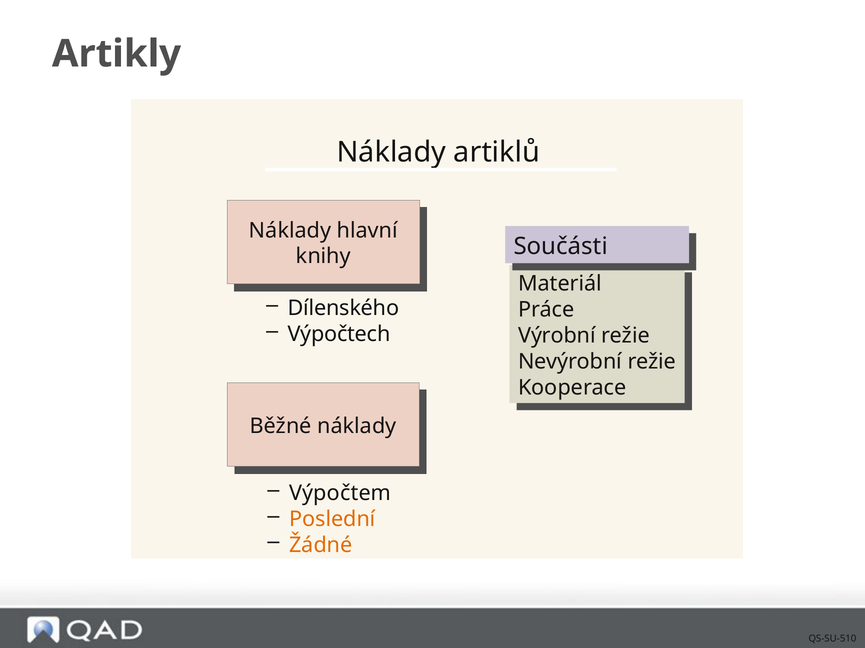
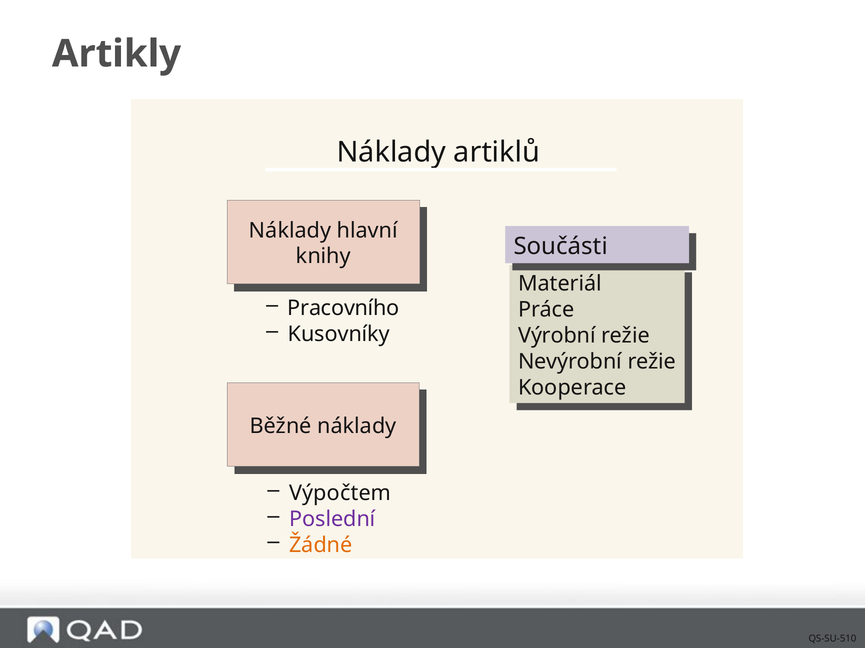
Dílenského: Dílenského -> Pracovního
Výpočtech: Výpočtech -> Kusovníky
Poslední colour: orange -> purple
